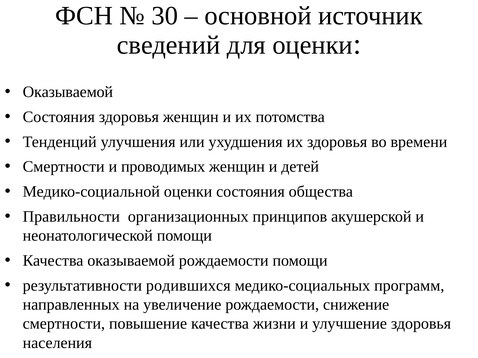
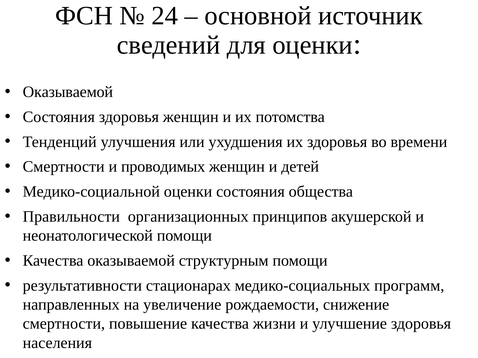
30: 30 -> 24
оказываемой рождаемости: рождаемости -> структурным
родившихся: родившихся -> стационарах
